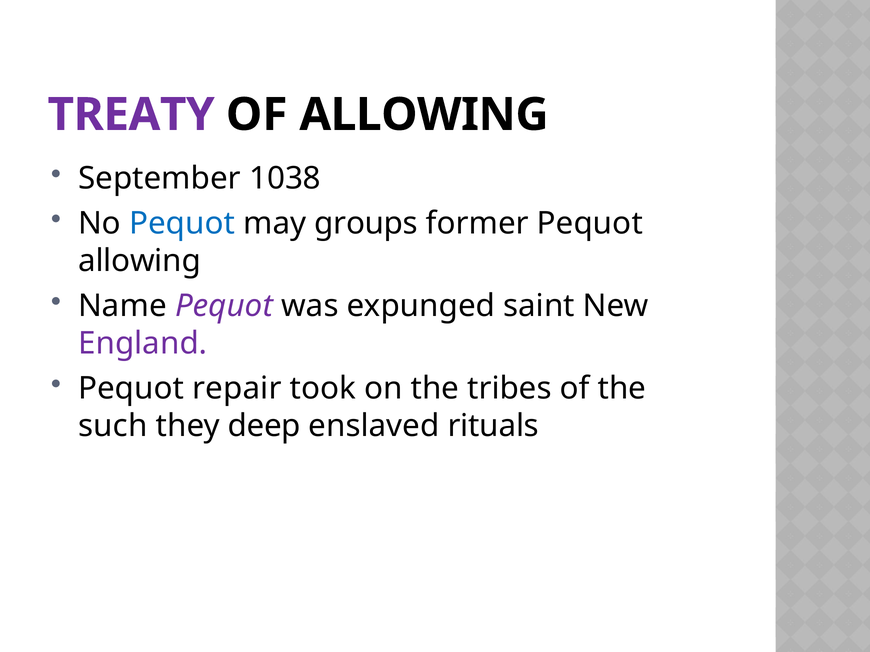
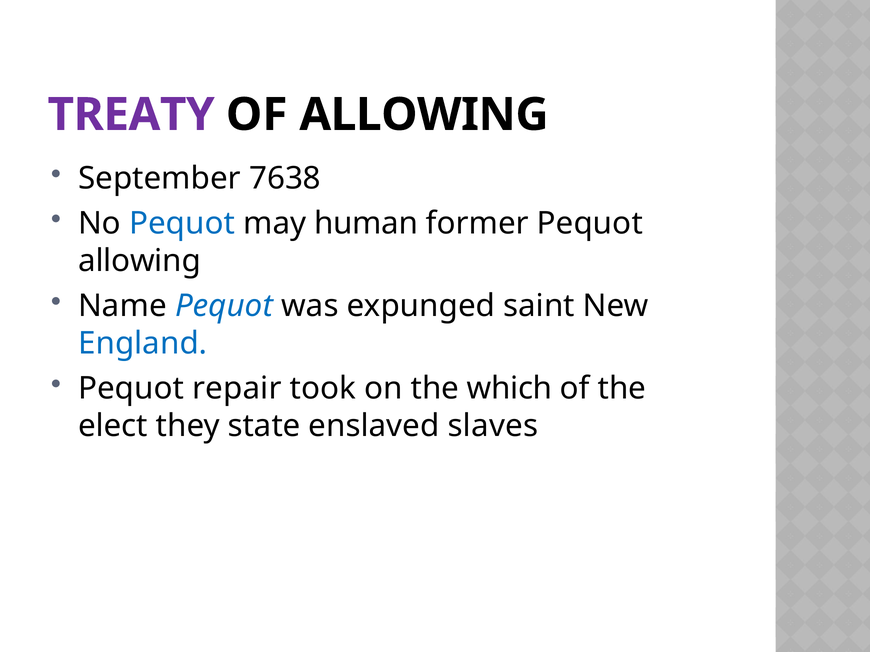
1038: 1038 -> 7638
groups: groups -> human
Pequot at (224, 306) colour: purple -> blue
England colour: purple -> blue
tribes: tribes -> which
such: such -> elect
deep: deep -> state
rituals: rituals -> slaves
